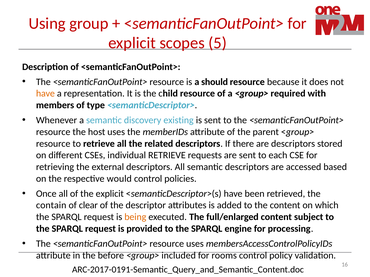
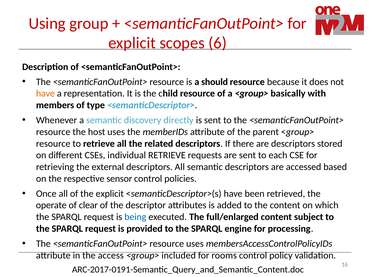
5: 5 -> 6
required: required -> basically
existing: existing -> directly
would: would -> sensor
contain: contain -> operate
being colour: orange -> blue
before: before -> access
